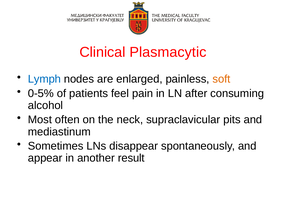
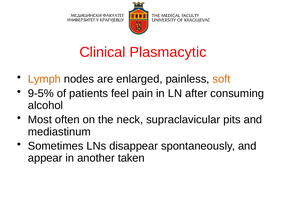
Lymph colour: blue -> orange
0-5%: 0-5% -> 9-5%
result: result -> taken
